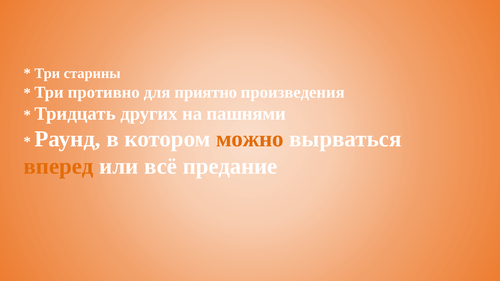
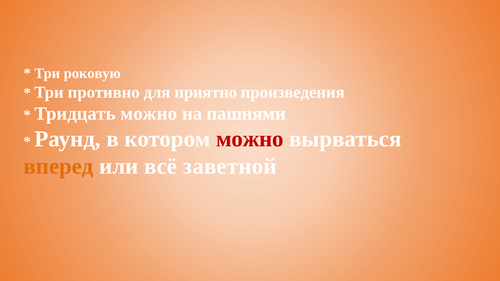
старины: старины -> роковую
Тридцать других: других -> можно
можно at (250, 139) colour: orange -> red
предание: предание -> заветной
